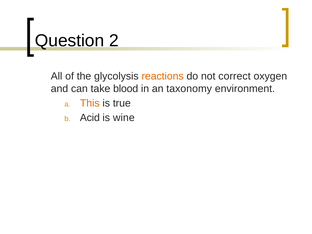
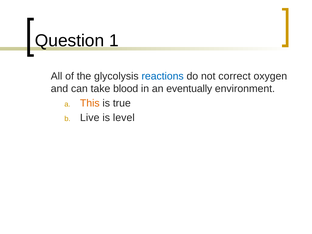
2: 2 -> 1
reactions colour: orange -> blue
taxonomy: taxonomy -> eventually
Acid: Acid -> Live
wine: wine -> level
